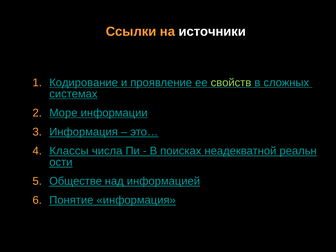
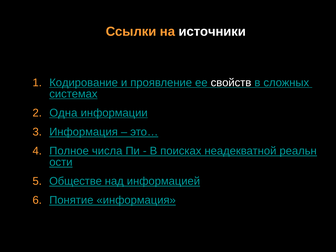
свойств colour: light green -> white
Море: Море -> Одна
Классы: Классы -> Полное
